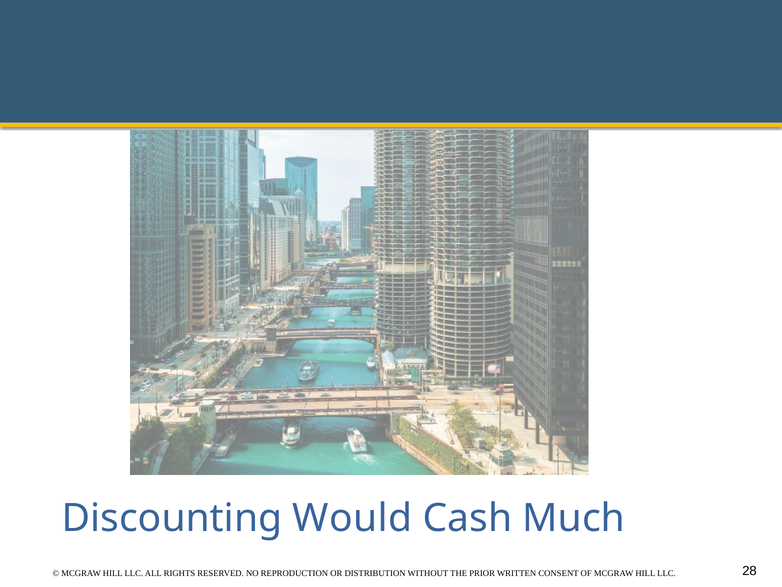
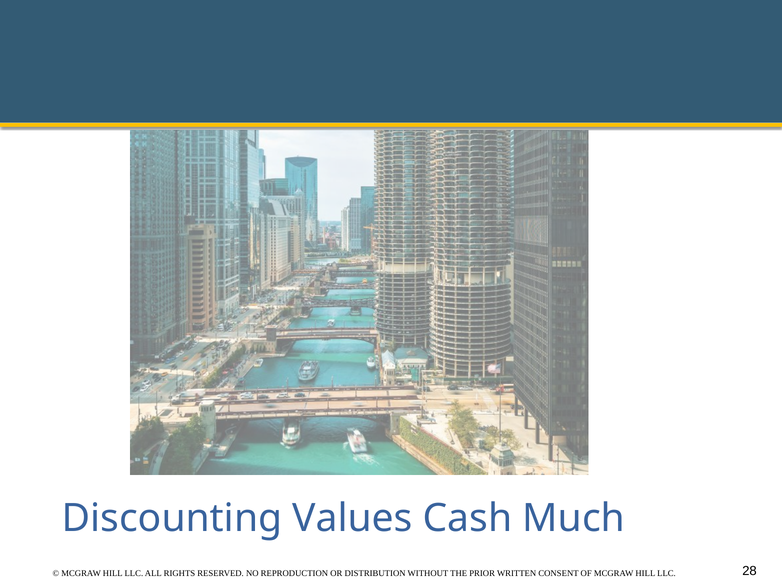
Would: Would -> Values
